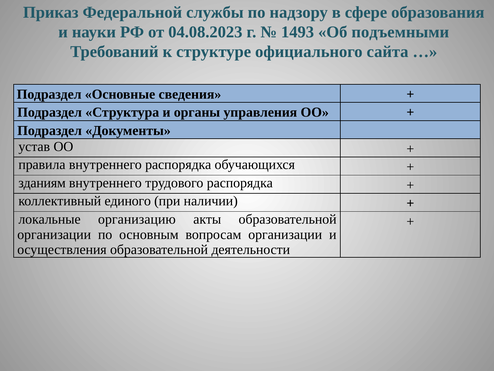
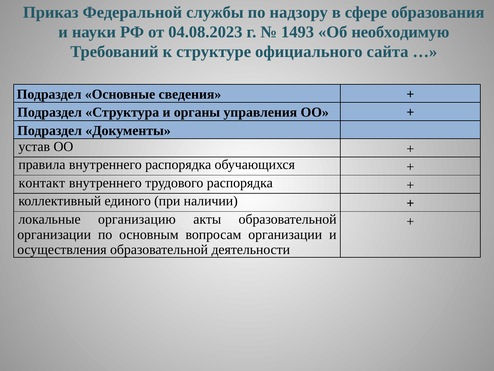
подъемными: подъемными -> необходимую
зданиям: зданиям -> контакт
